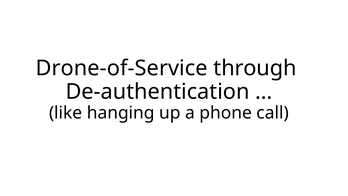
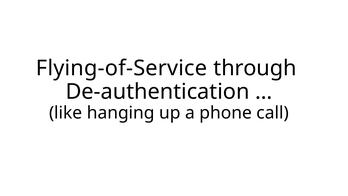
Drone-of-Service: Drone-of-Service -> Flying-of-Service
